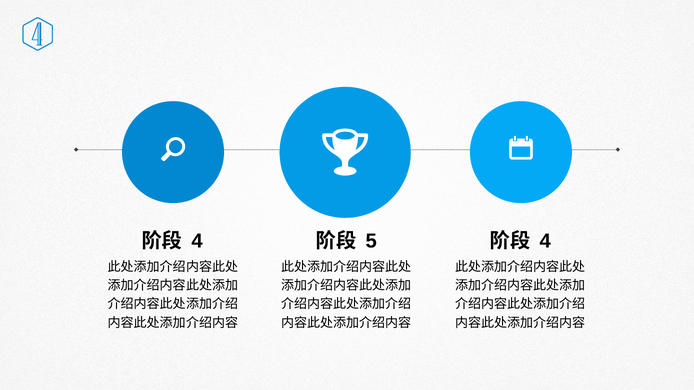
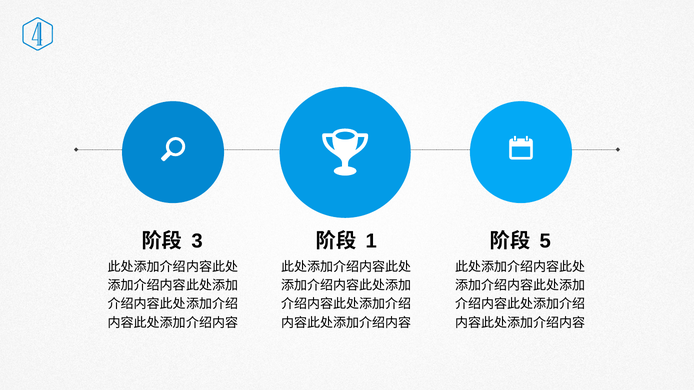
4 at (197, 241): 4 -> 3
5: 5 -> 1
4 at (545, 241): 4 -> 5
